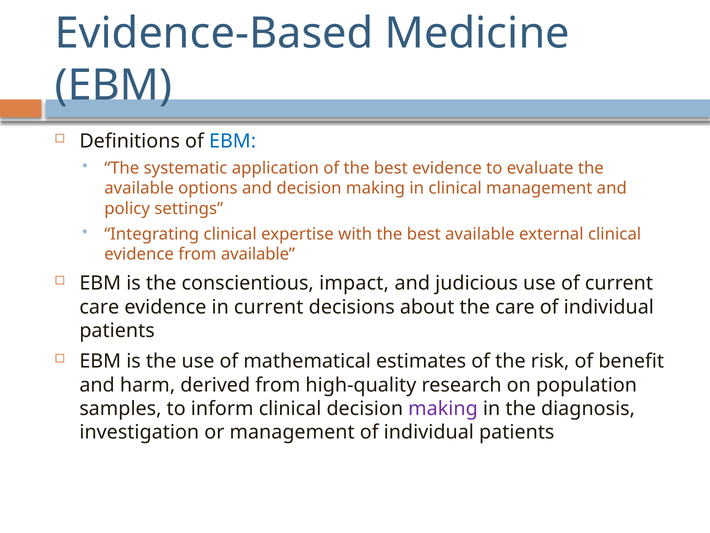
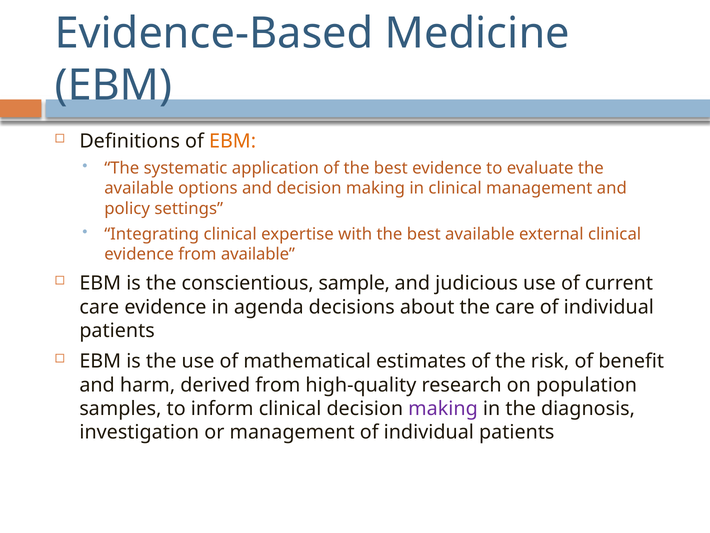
EBM at (233, 141) colour: blue -> orange
impact: impact -> sample
in current: current -> agenda
